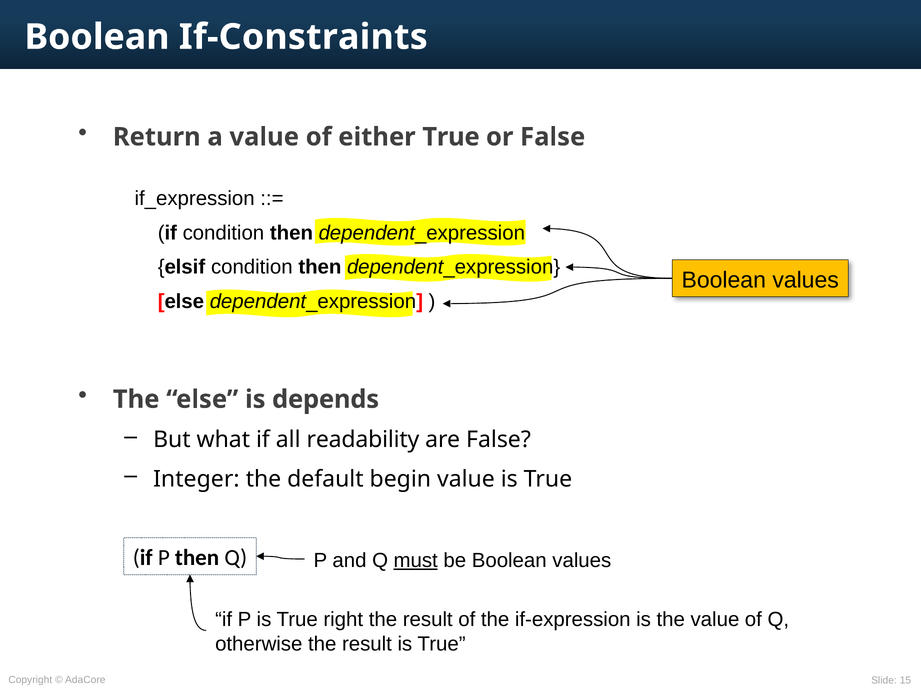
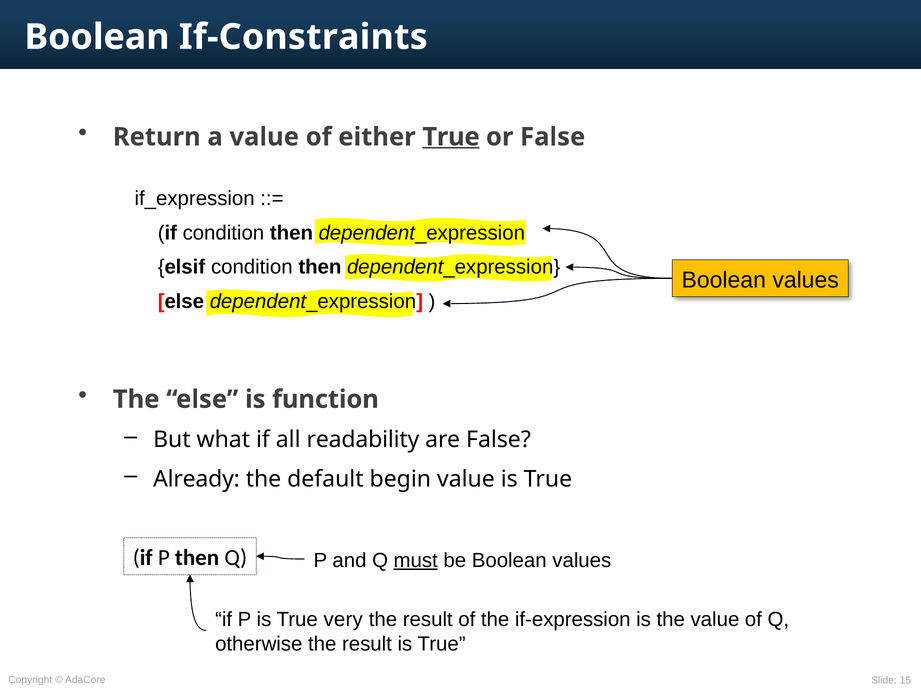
True at (451, 137) underline: none -> present
depends: depends -> function
Integer: Integer -> Already
right: right -> very
